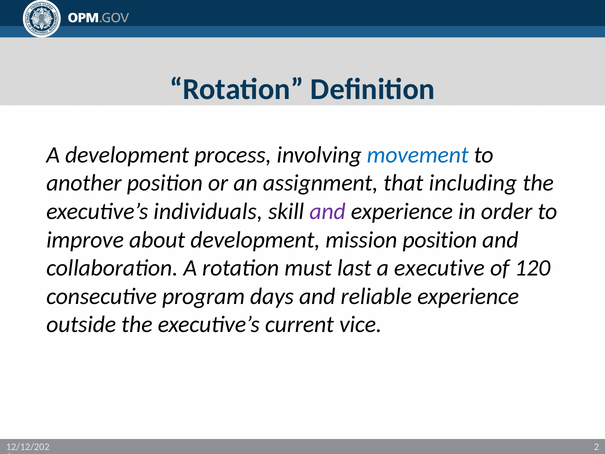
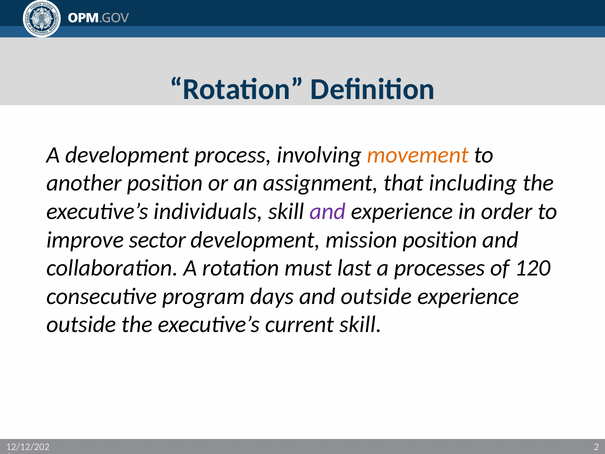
movement colour: blue -> orange
about: about -> sector
executive: executive -> processes
and reliable: reliable -> outside
current vice: vice -> skill
